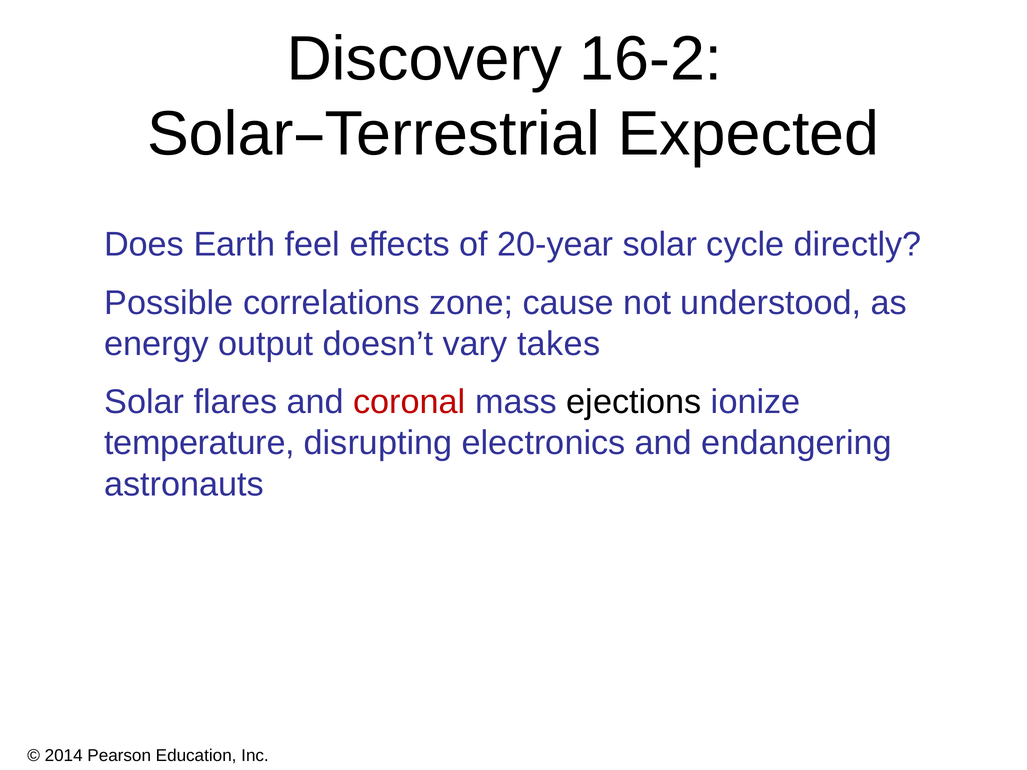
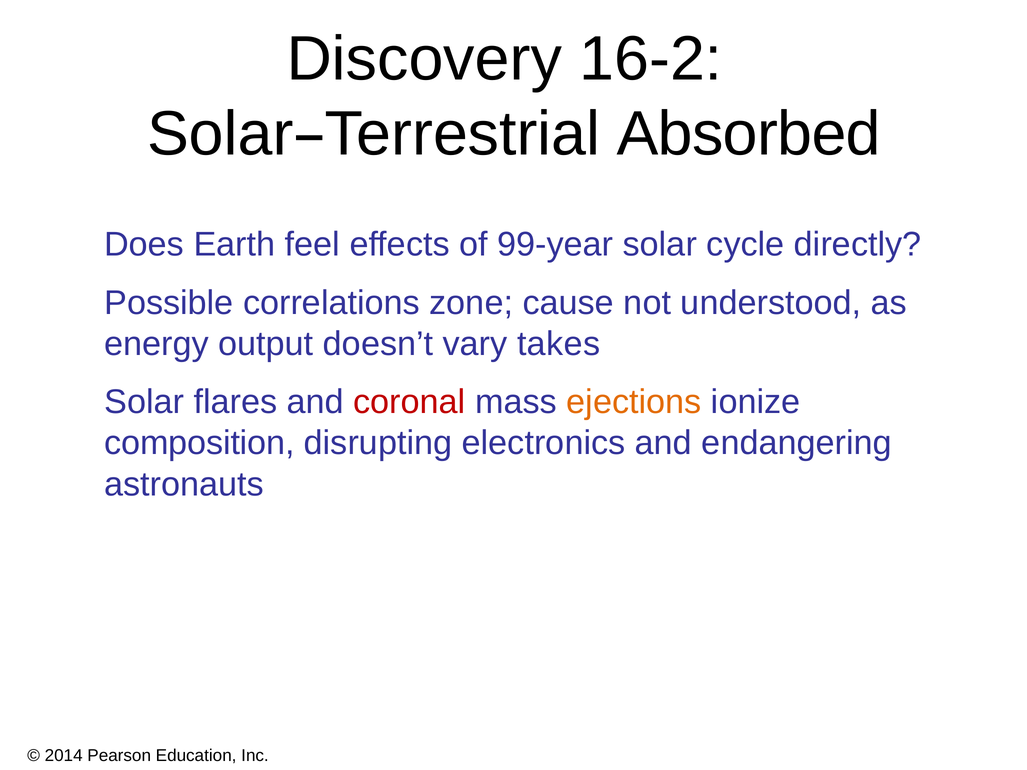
Expected: Expected -> Absorbed
20-year: 20-year -> 99-year
ejections colour: black -> orange
temperature: temperature -> composition
